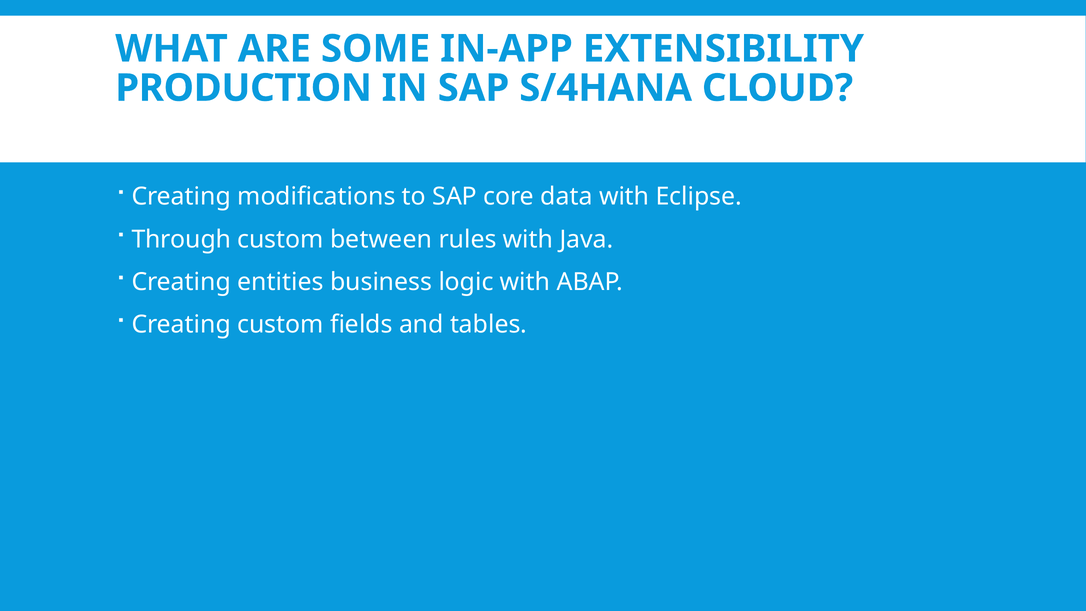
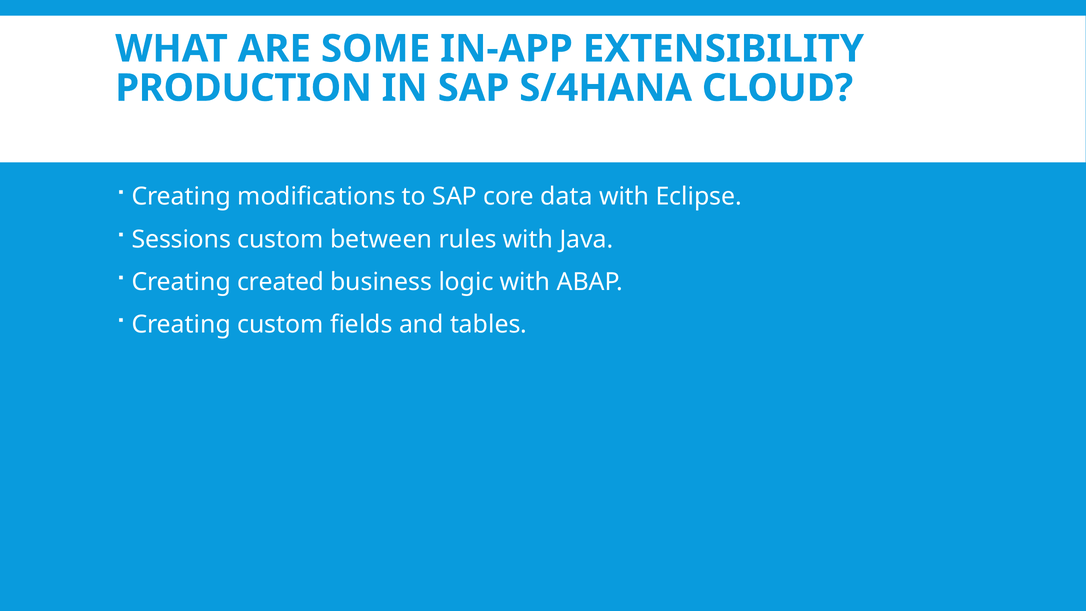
Through: Through -> Sessions
entities: entities -> created
